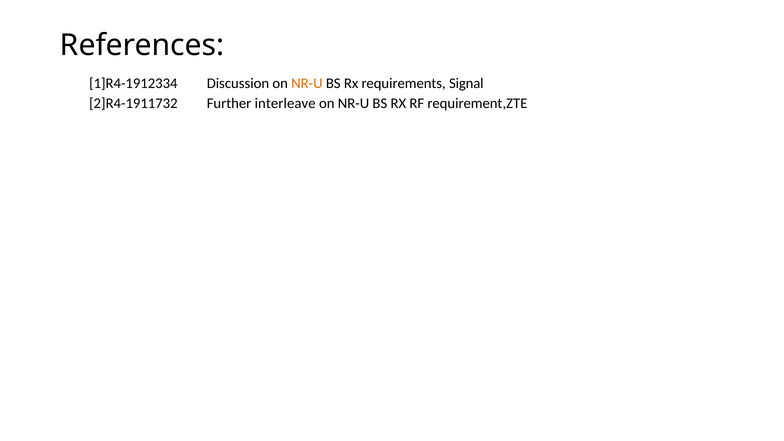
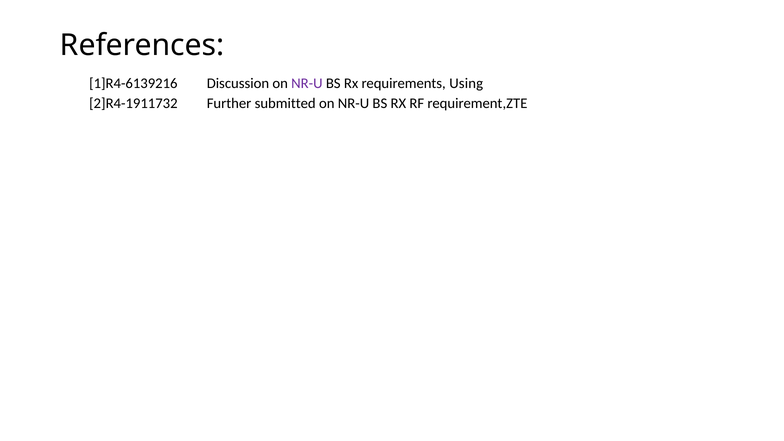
1]R4-1912334: 1]R4-1912334 -> 1]R4-6139216
NR-U at (307, 83) colour: orange -> purple
Signal: Signal -> Using
interleave: interleave -> submitted
